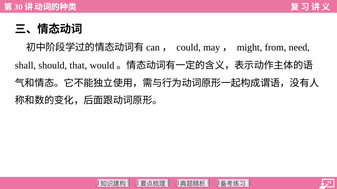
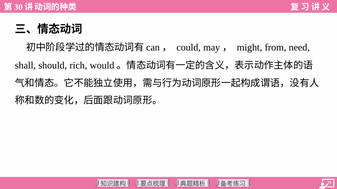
that: that -> rich
